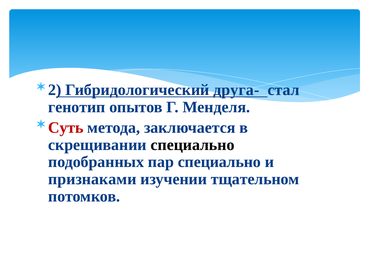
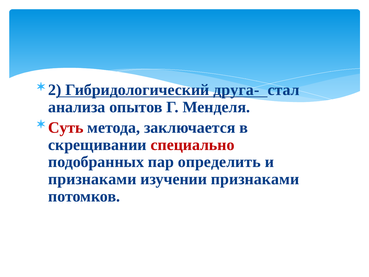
генотип: генотип -> анализа
специально at (193, 145) colour: black -> red
пар специально: специально -> определить
изучении тщательном: тщательном -> признаками
